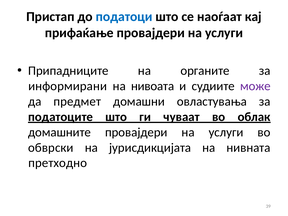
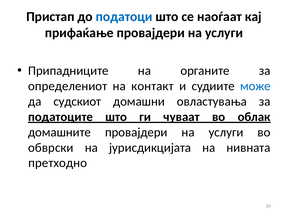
информирани: информирани -> определениот
нивоата: нивоата -> контакт
може colour: purple -> blue
предмет: предмет -> судскиот
